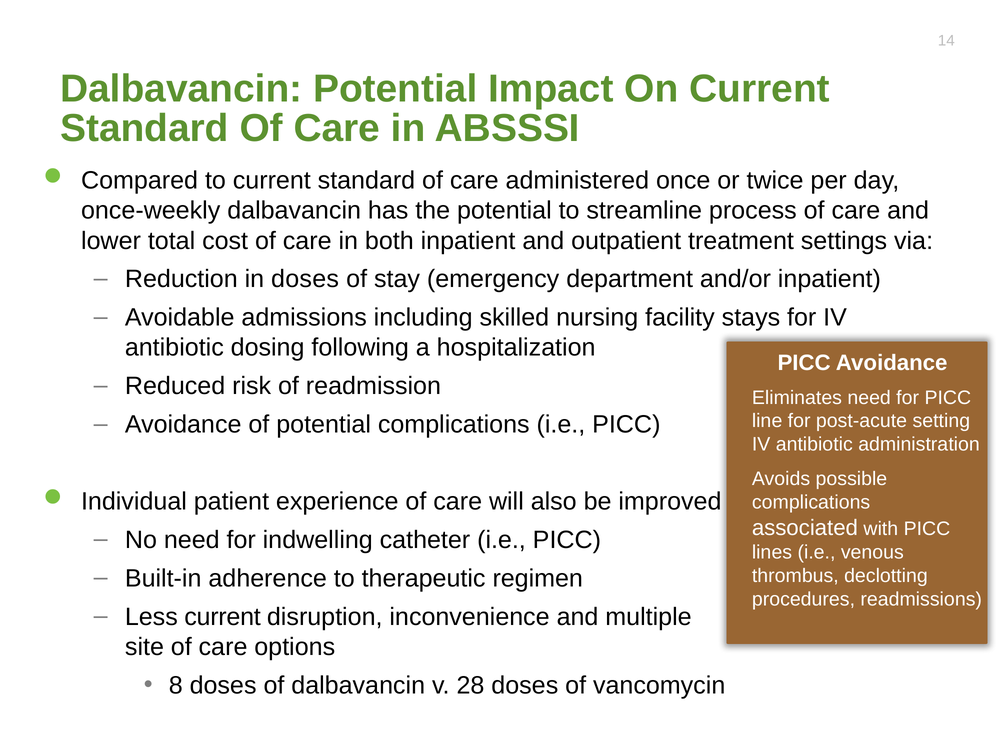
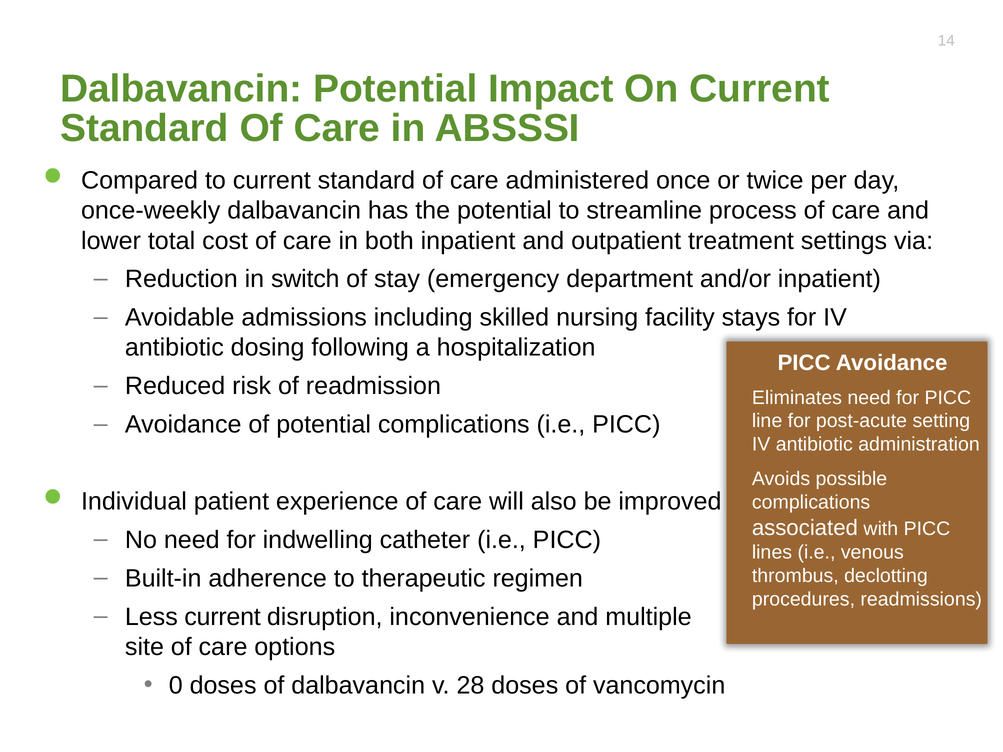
in doses: doses -> switch
8: 8 -> 0
